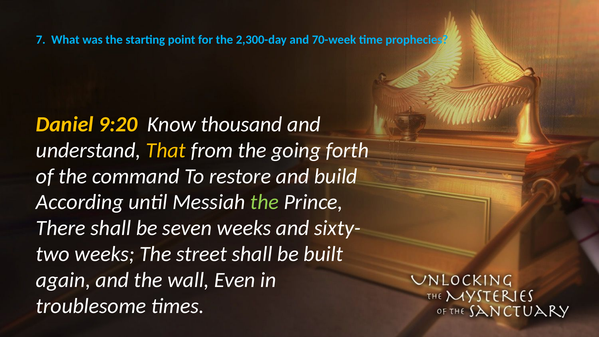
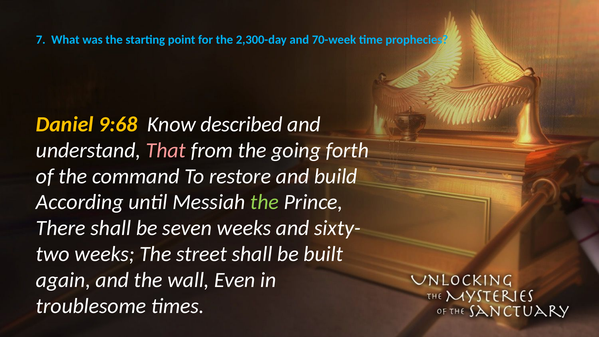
9:20: 9:20 -> 9:68
thousand: thousand -> described
That colour: yellow -> pink
